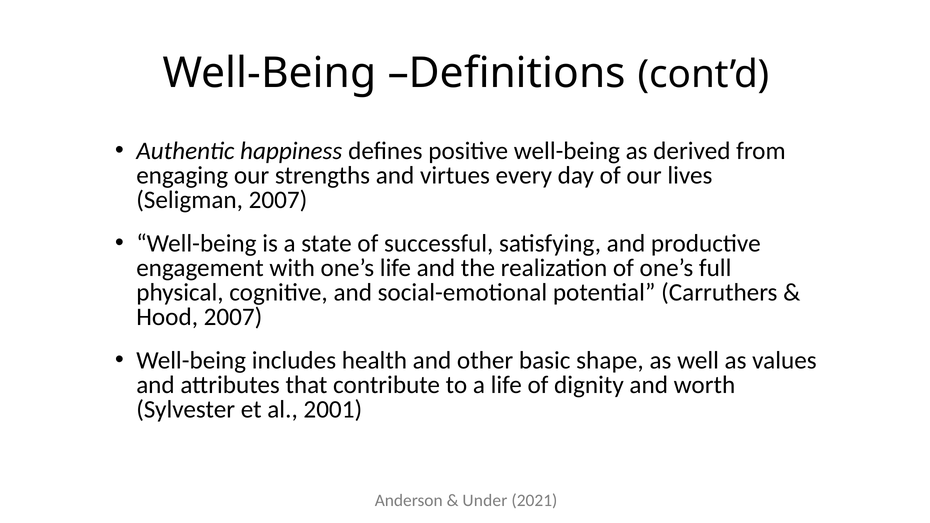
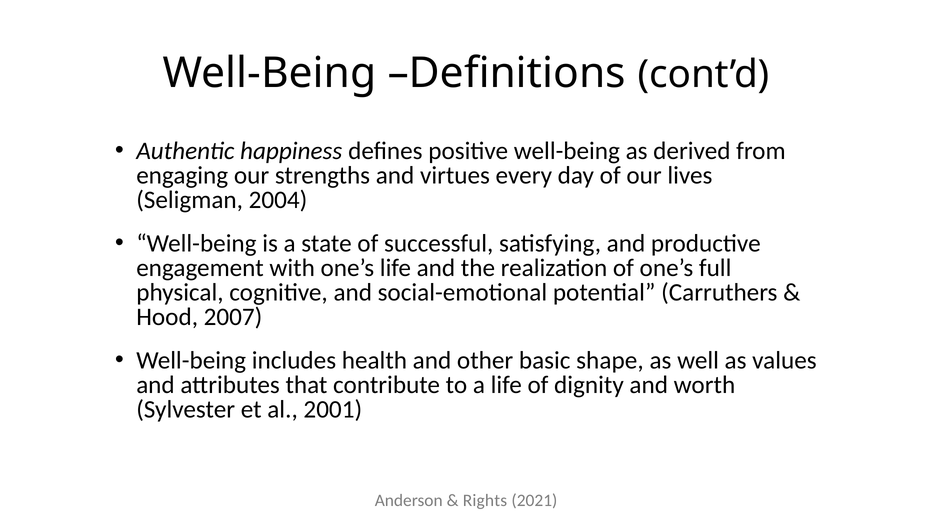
Seligman 2007: 2007 -> 2004
Under: Under -> Rights
